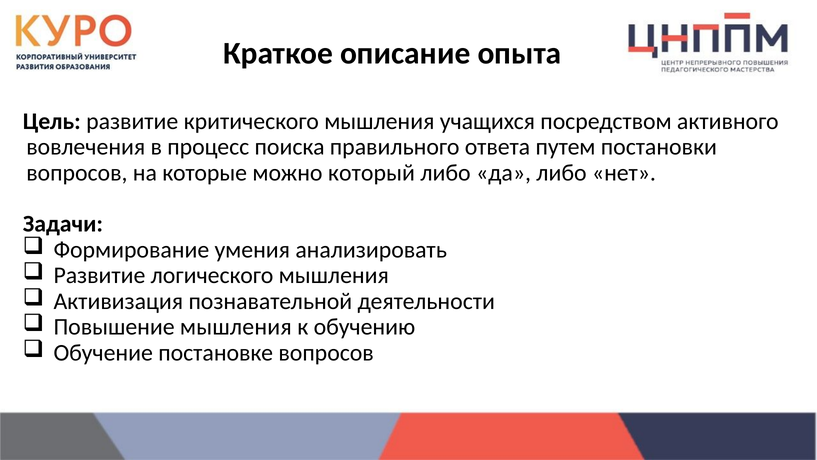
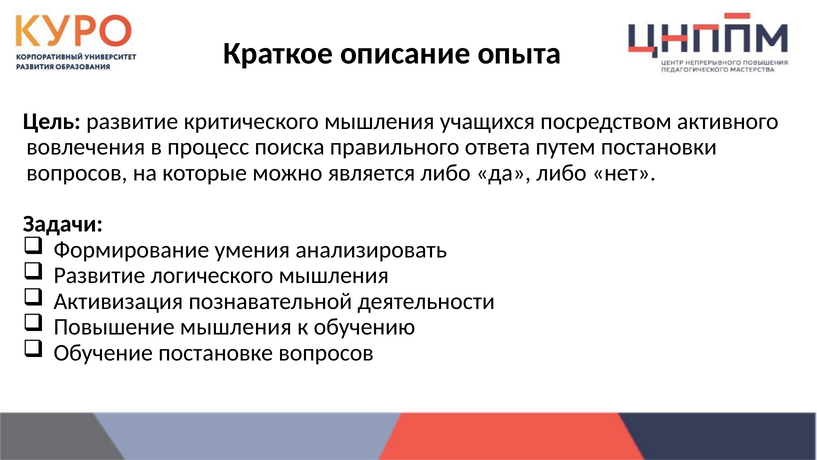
который: который -> является
